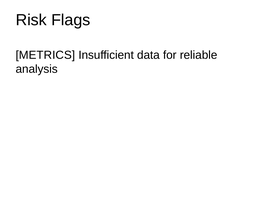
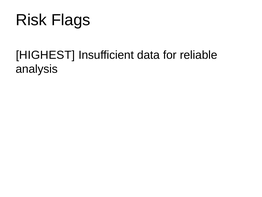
METRICS: METRICS -> HIGHEST
